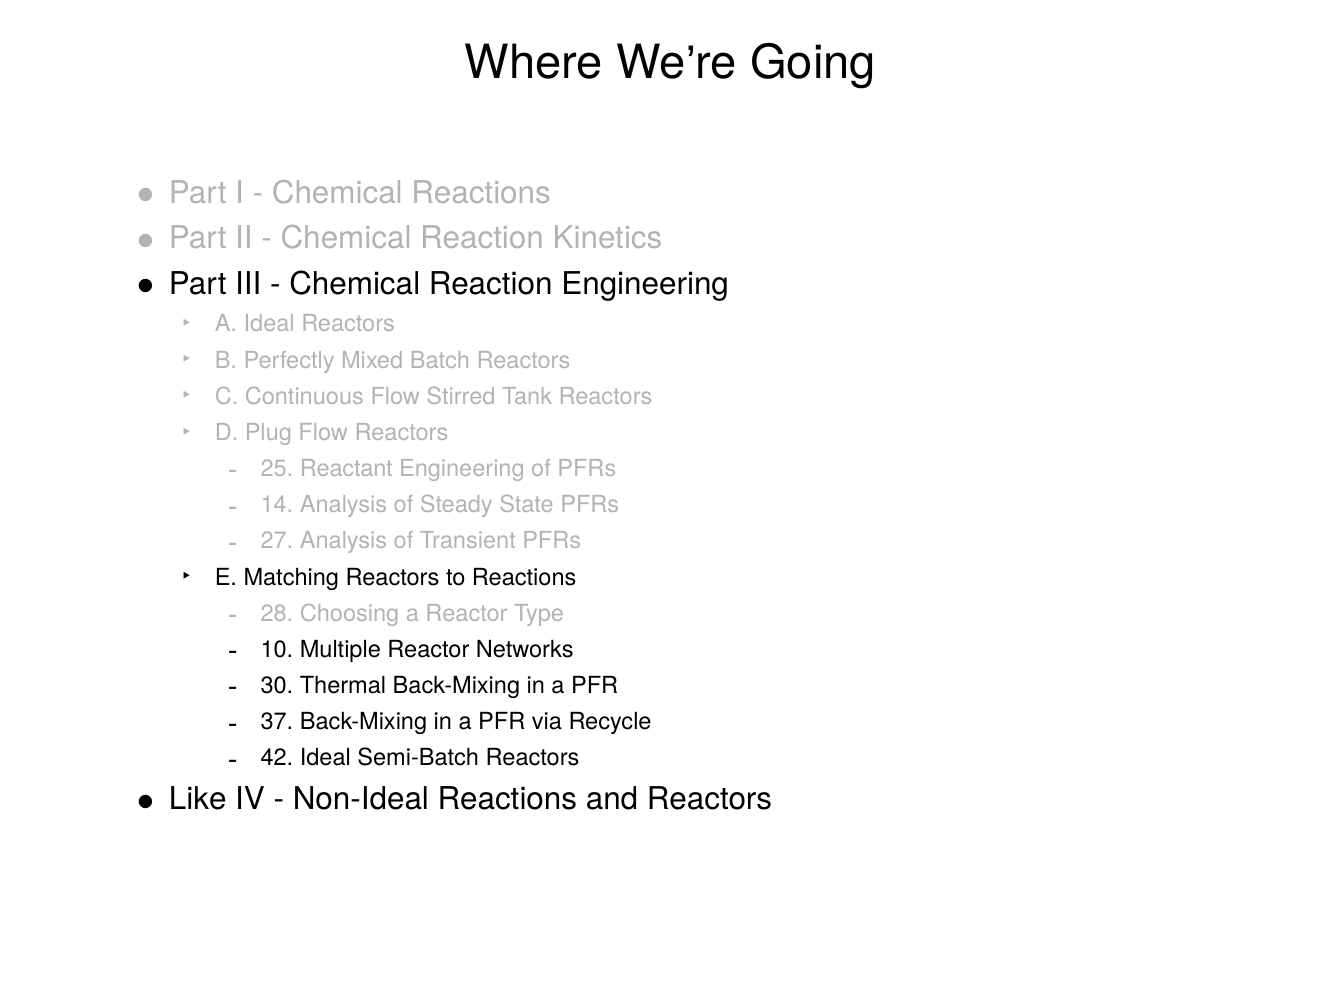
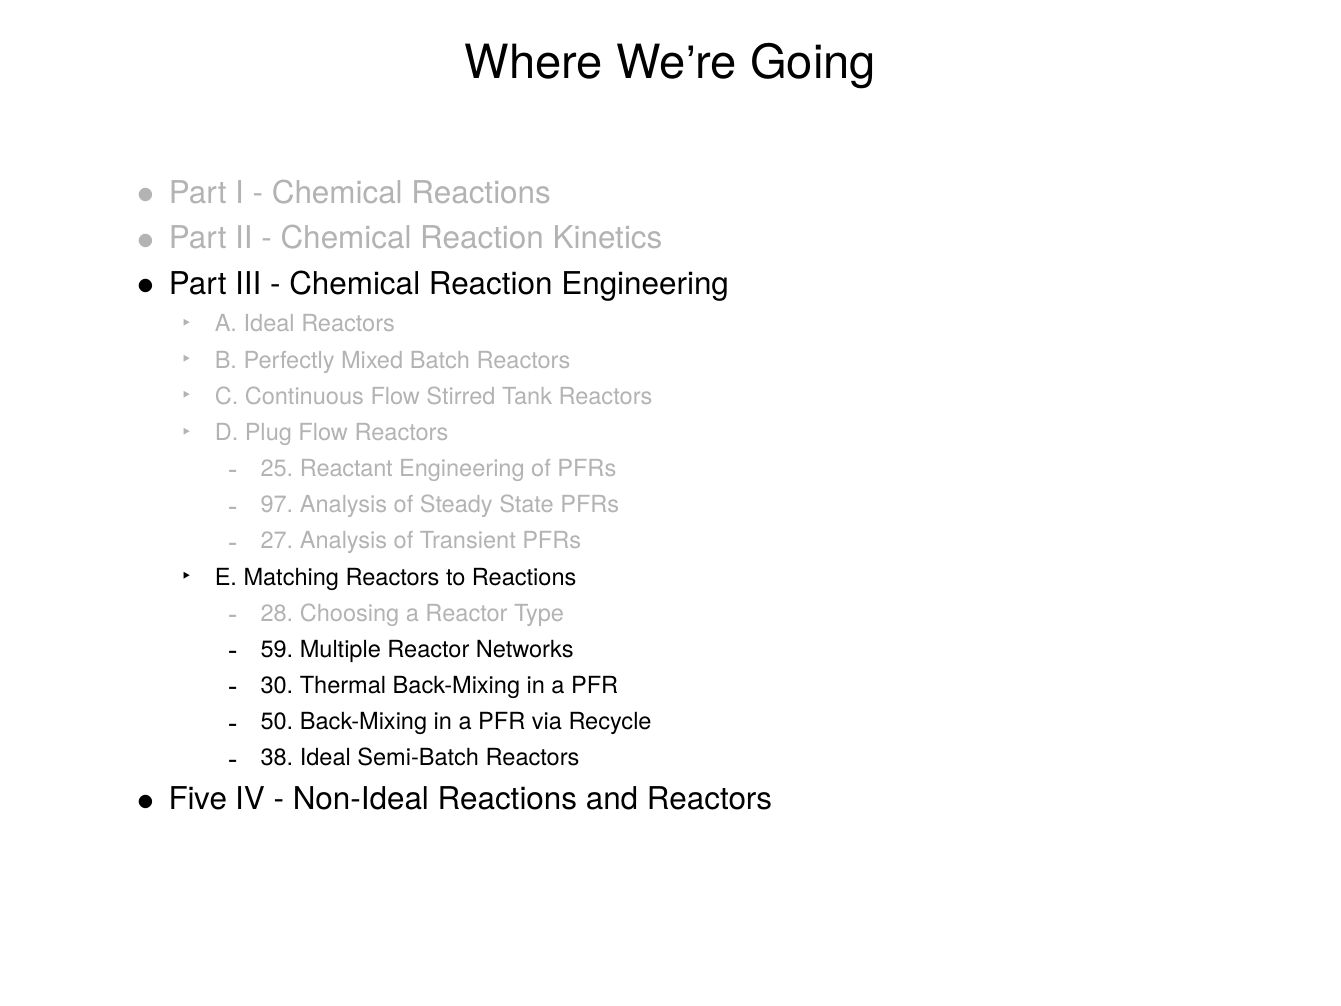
14: 14 -> 97
10: 10 -> 59
37: 37 -> 50
42: 42 -> 38
Like: Like -> Five
